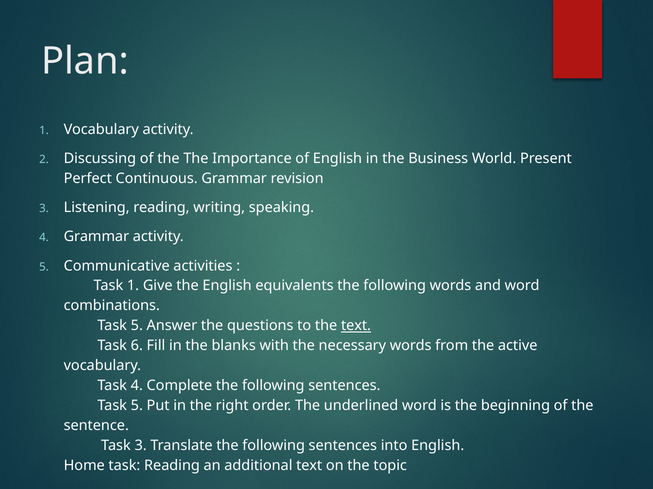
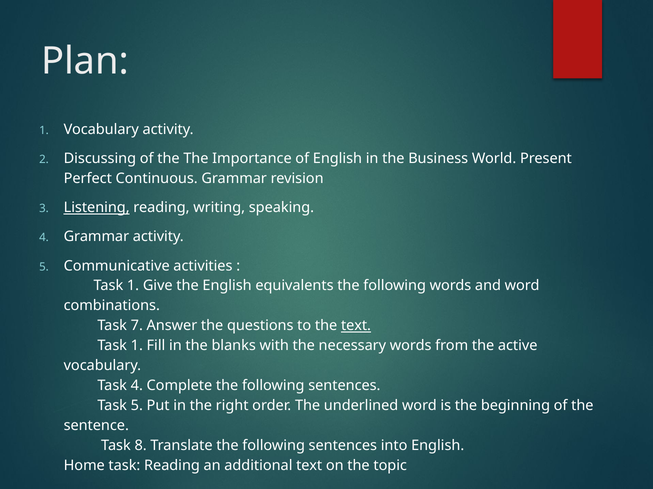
Listening underline: none -> present
5 at (137, 326): 5 -> 7
6 at (137, 346): 6 -> 1
Task 3: 3 -> 8
